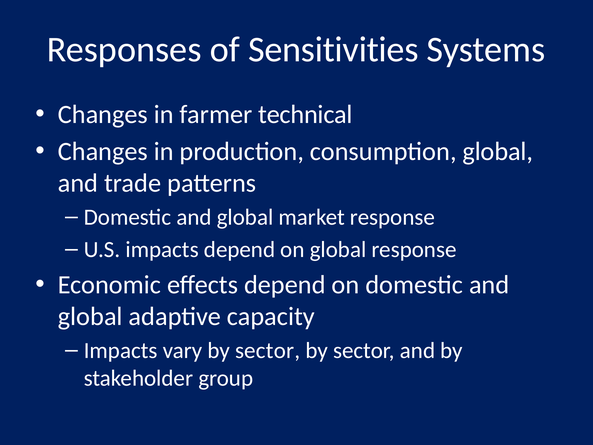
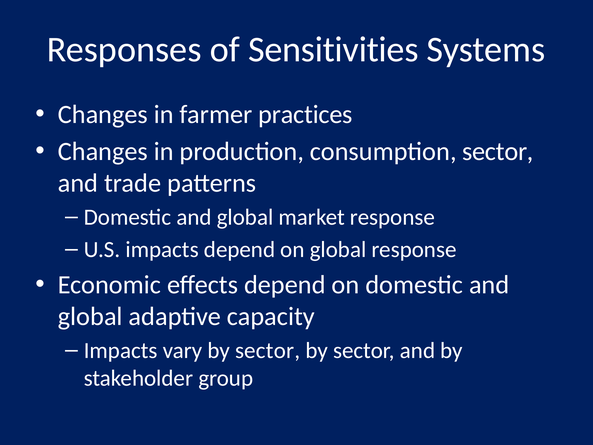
technical: technical -> practices
consumption global: global -> sector
